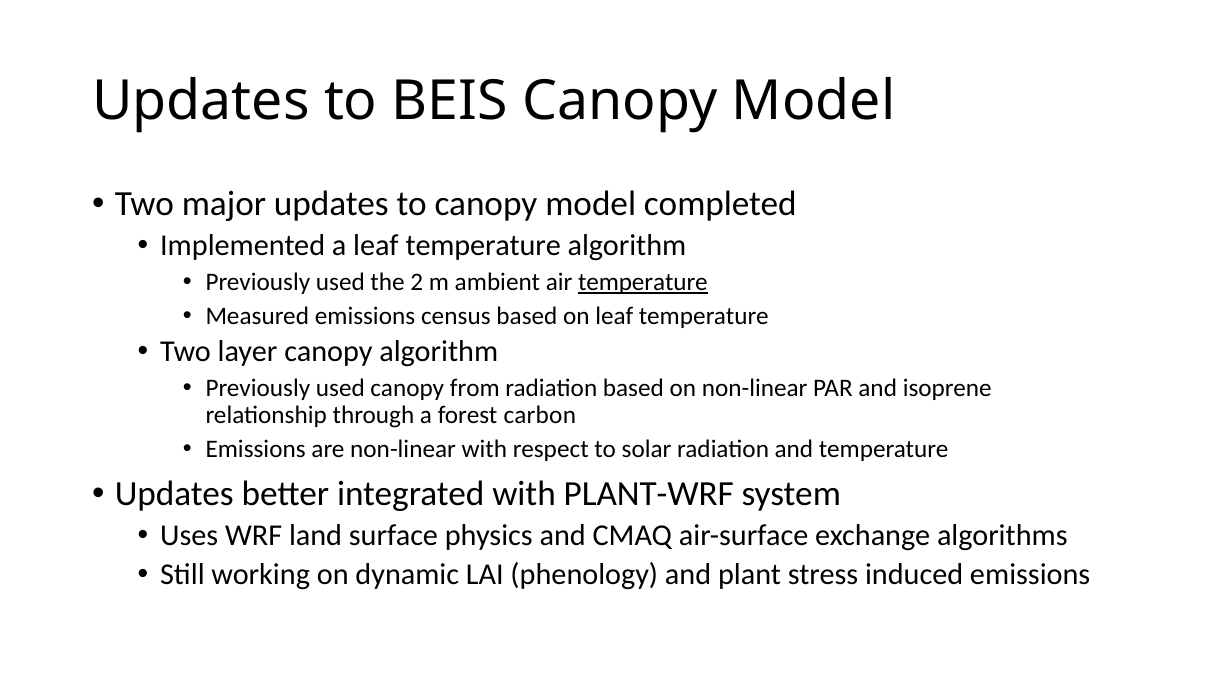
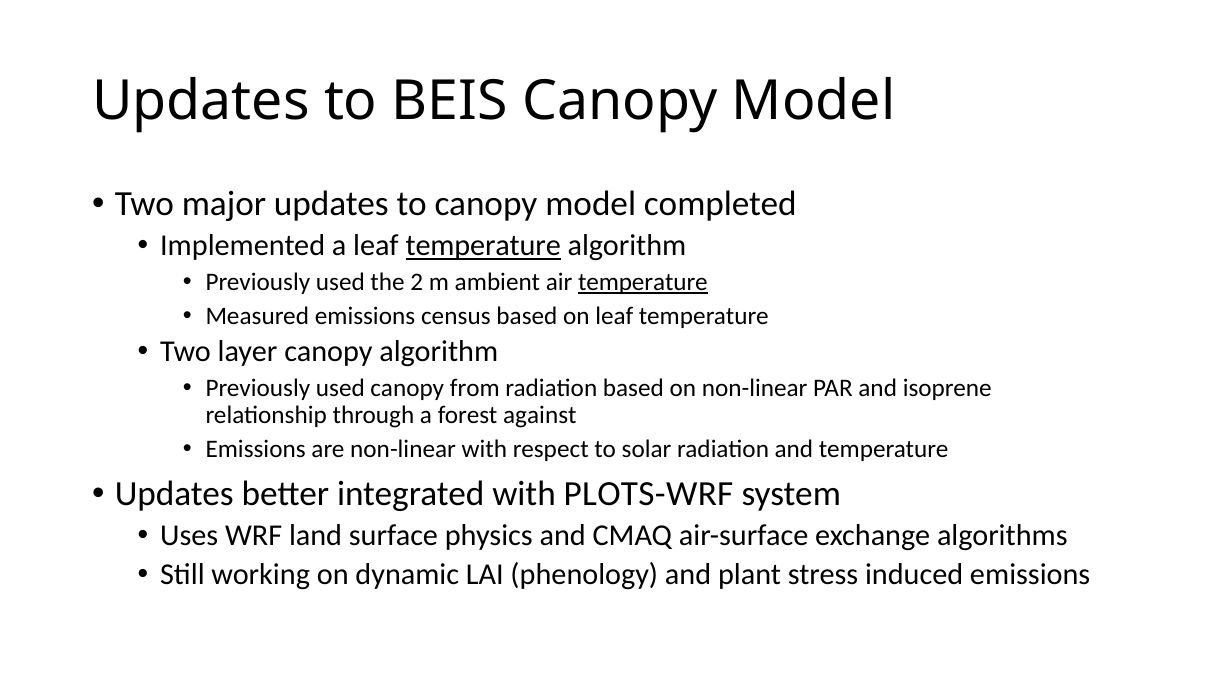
temperature at (483, 246) underline: none -> present
carbon: carbon -> against
PLANT-WRF: PLANT-WRF -> PLOTS-WRF
